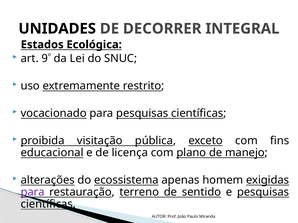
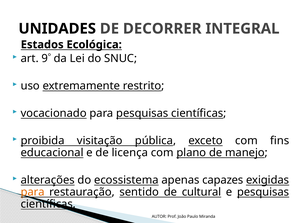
homem: homem -> capazes
para at (33, 192) colour: purple -> orange
terreno: terreno -> sentido
sentido: sentido -> cultural
